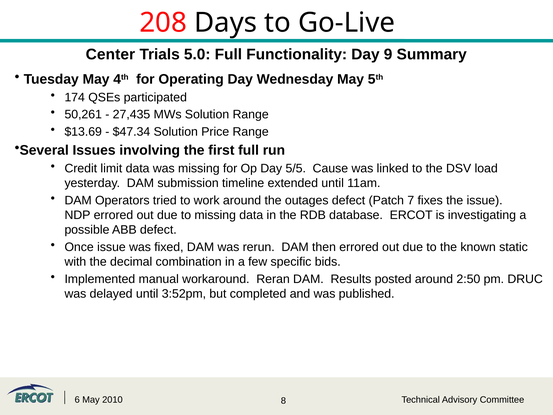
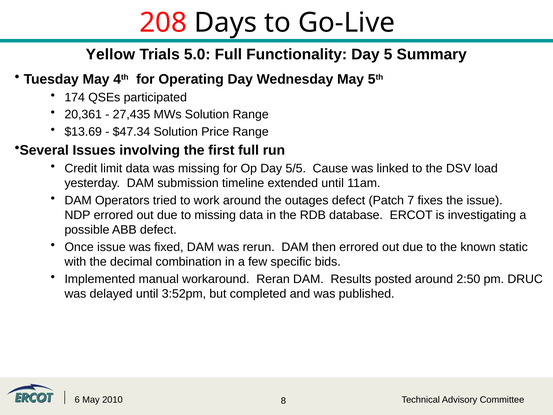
Center: Center -> Yellow
9: 9 -> 5
50,261: 50,261 -> 20,361
